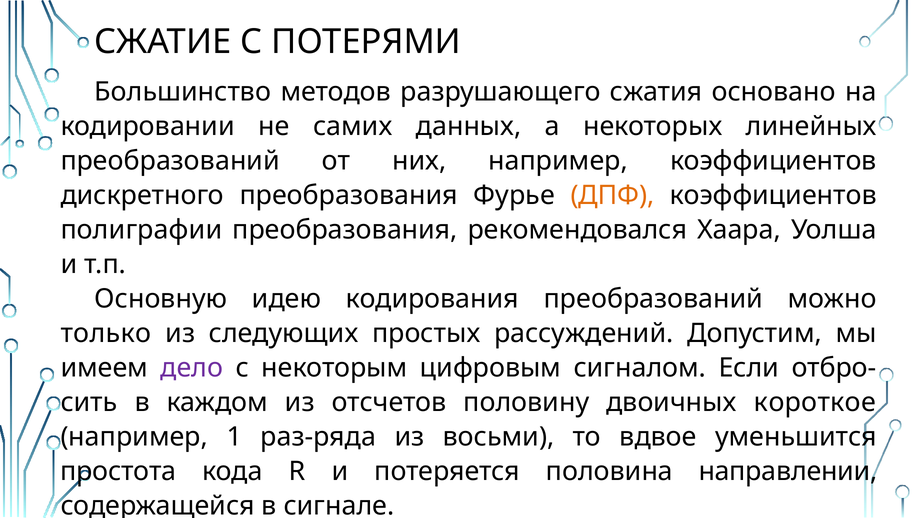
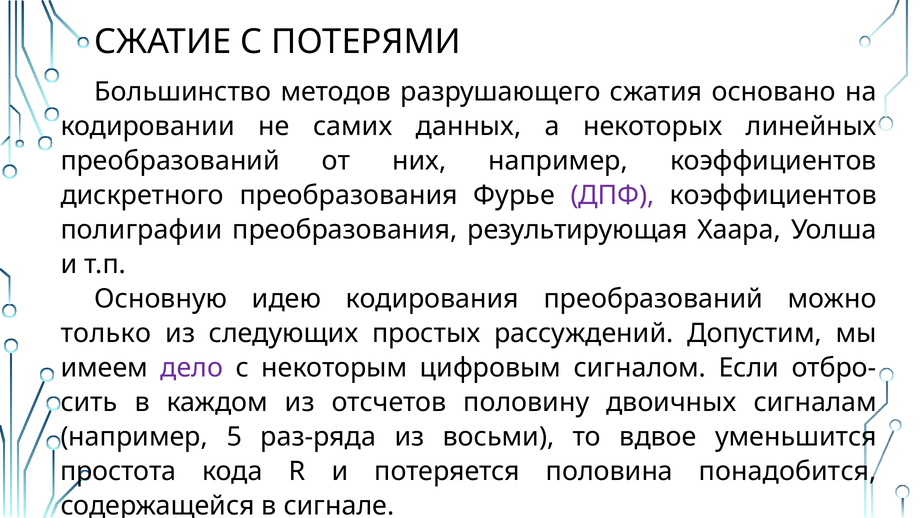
ДПФ colour: orange -> purple
рекомендовался: рекомендовался -> результирующая
короткое: короткое -> сигналам
1: 1 -> 5
направлении: направлении -> понадобится
